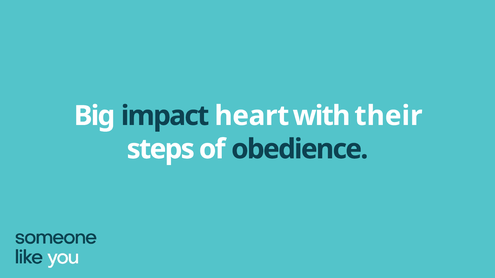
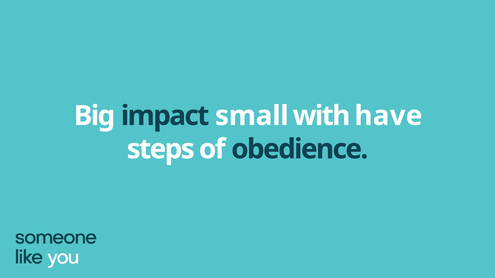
heart: heart -> small
their: their -> have
